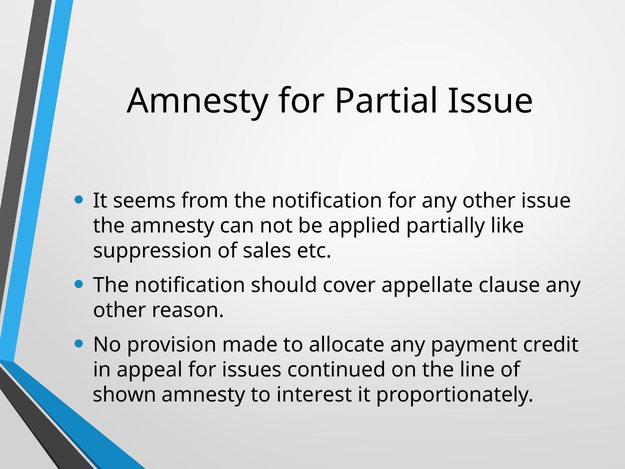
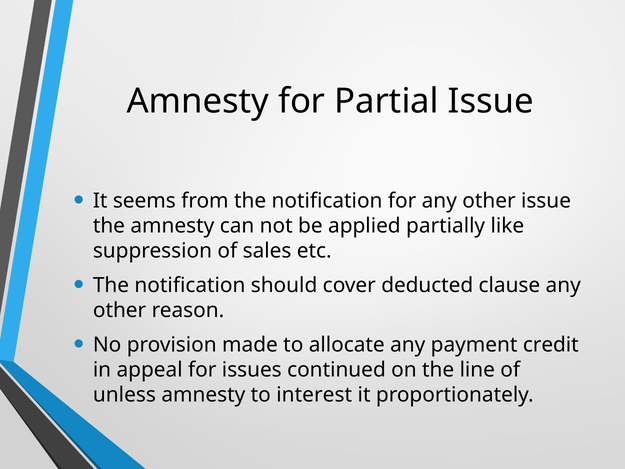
appellate: appellate -> deducted
shown: shown -> unless
